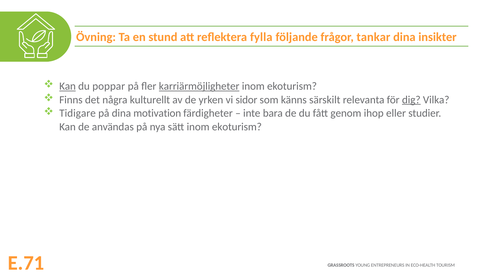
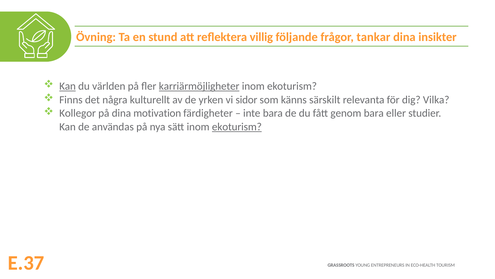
fylla: fylla -> villig
poppar: poppar -> världen
dig underline: present -> none
Tidigare: Tidigare -> Kollegor
genom ihop: ihop -> bara
ekoturism at (237, 127) underline: none -> present
E.71: E.71 -> E.37
